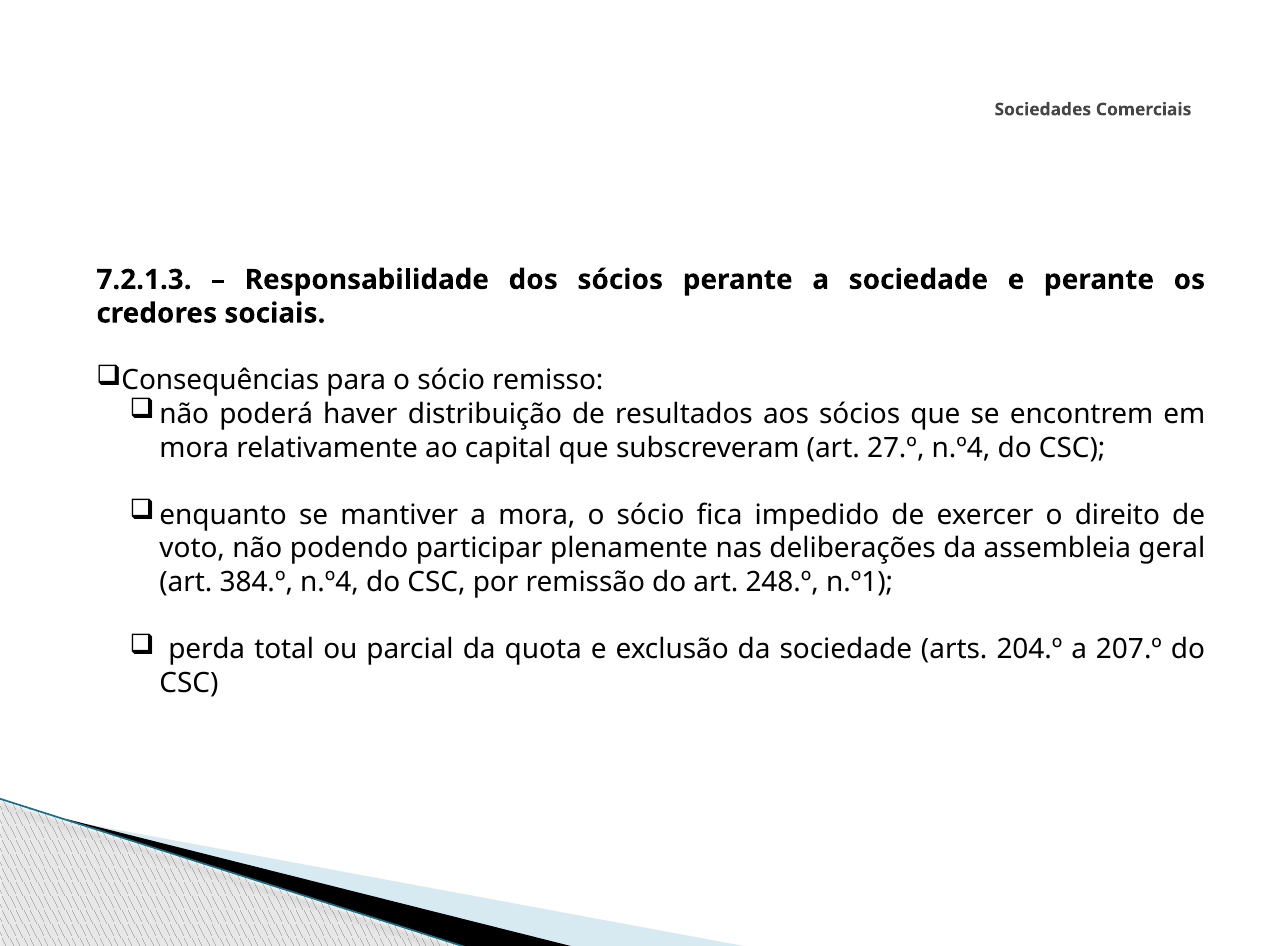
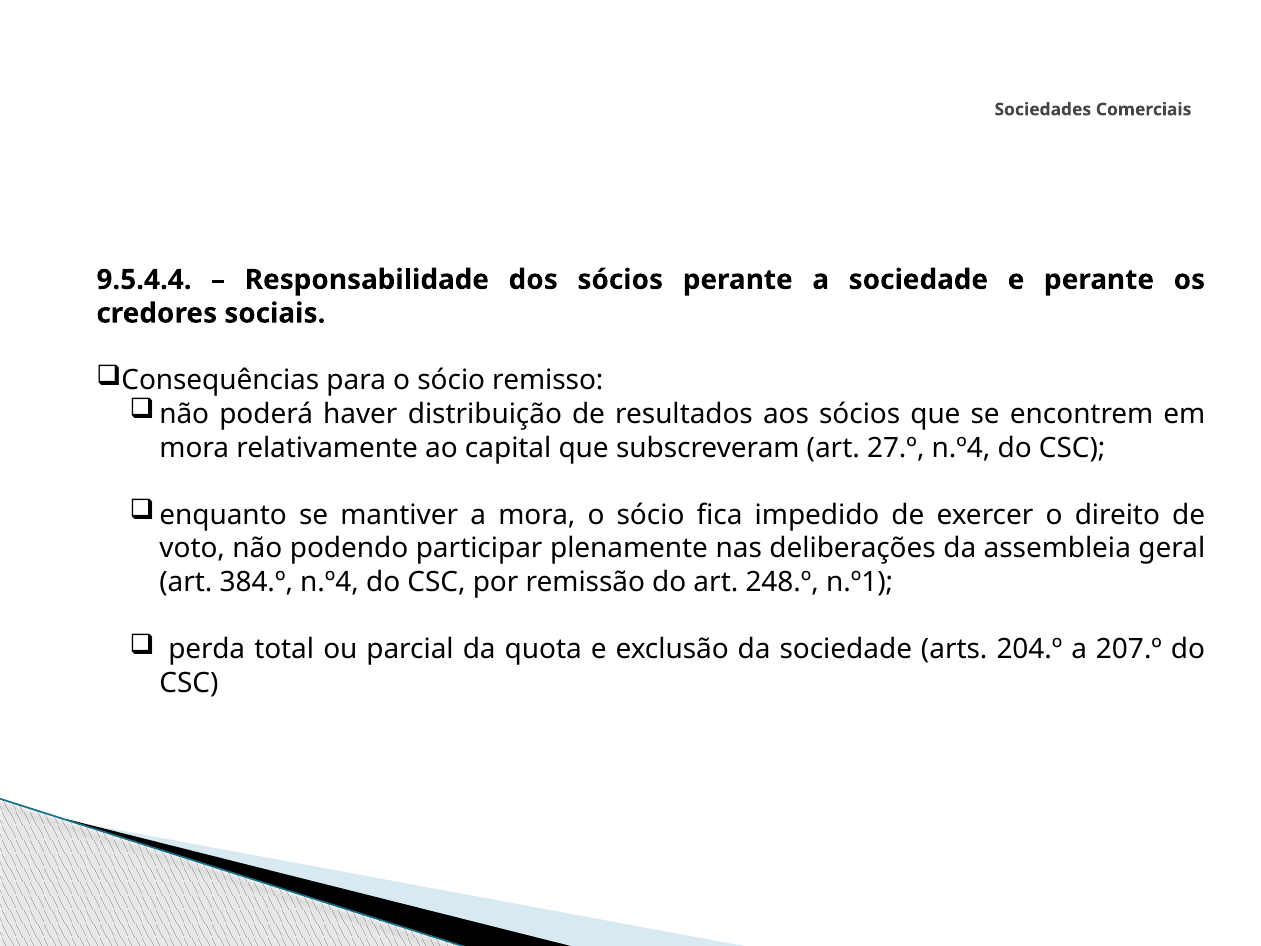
7.2.1.3: 7.2.1.3 -> 9.5.4.4
